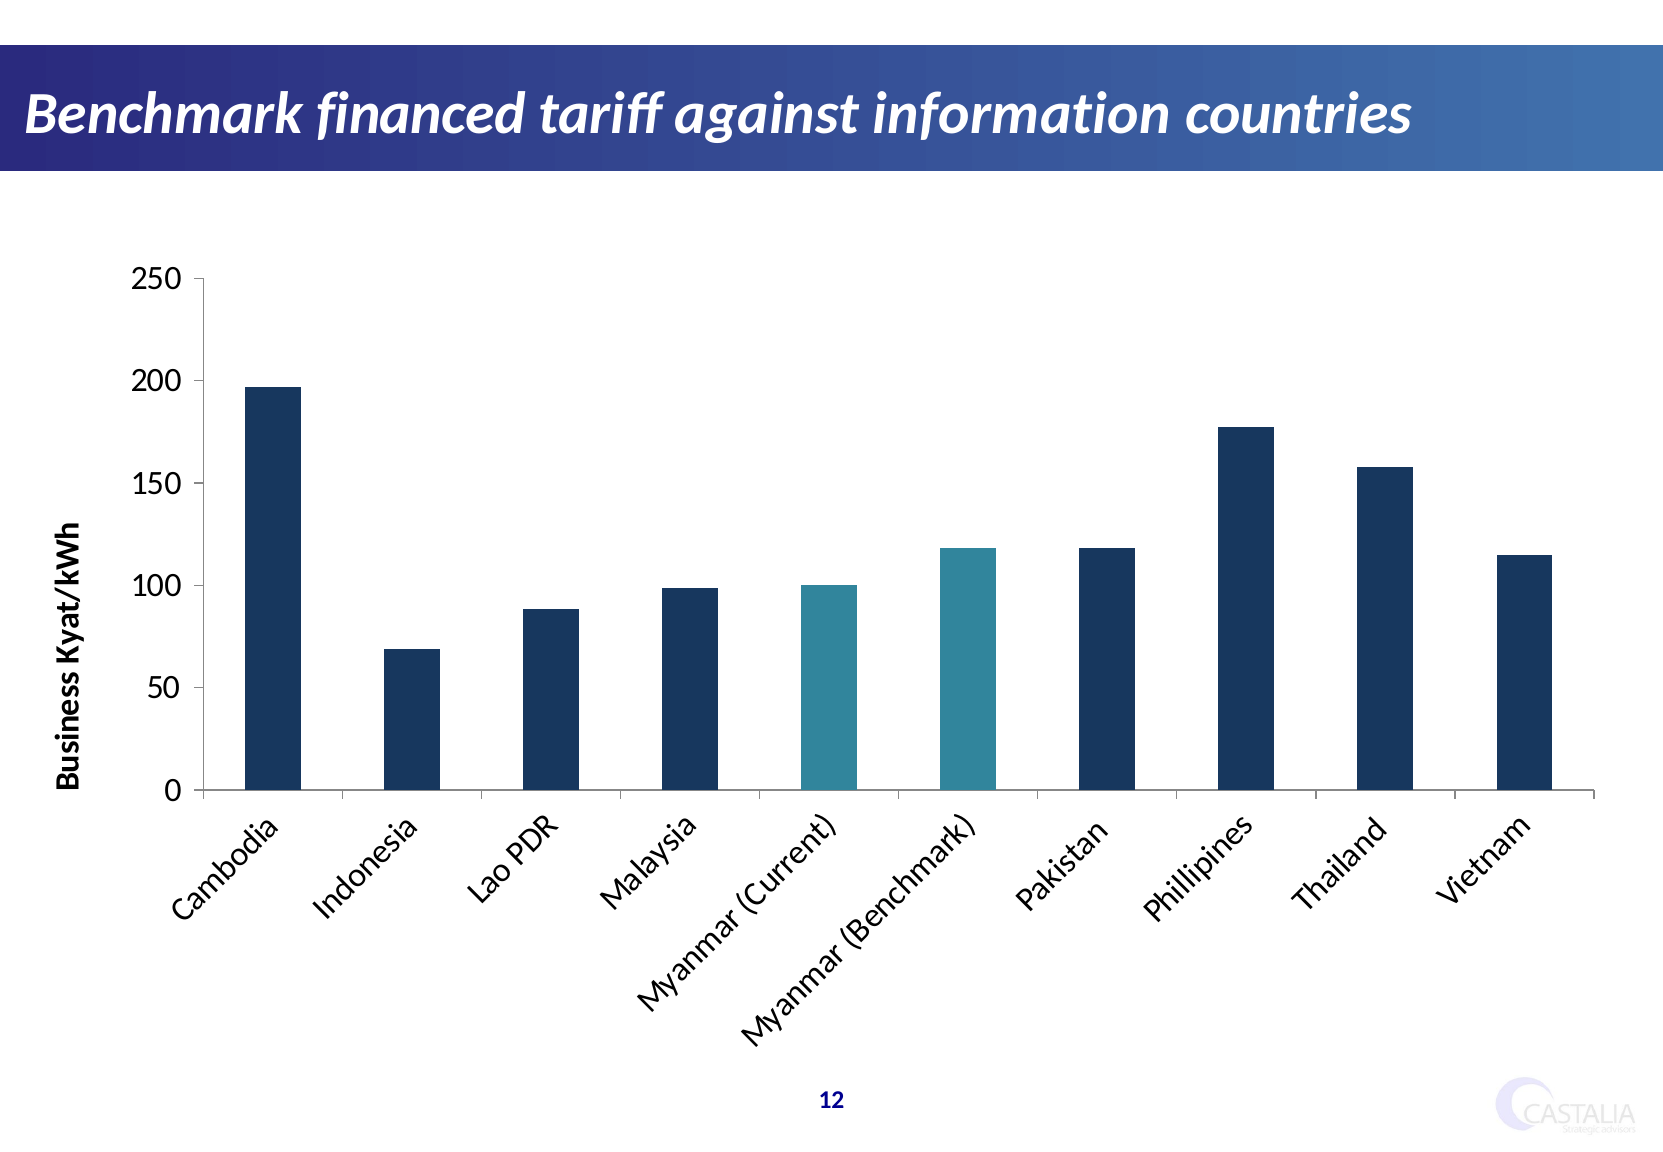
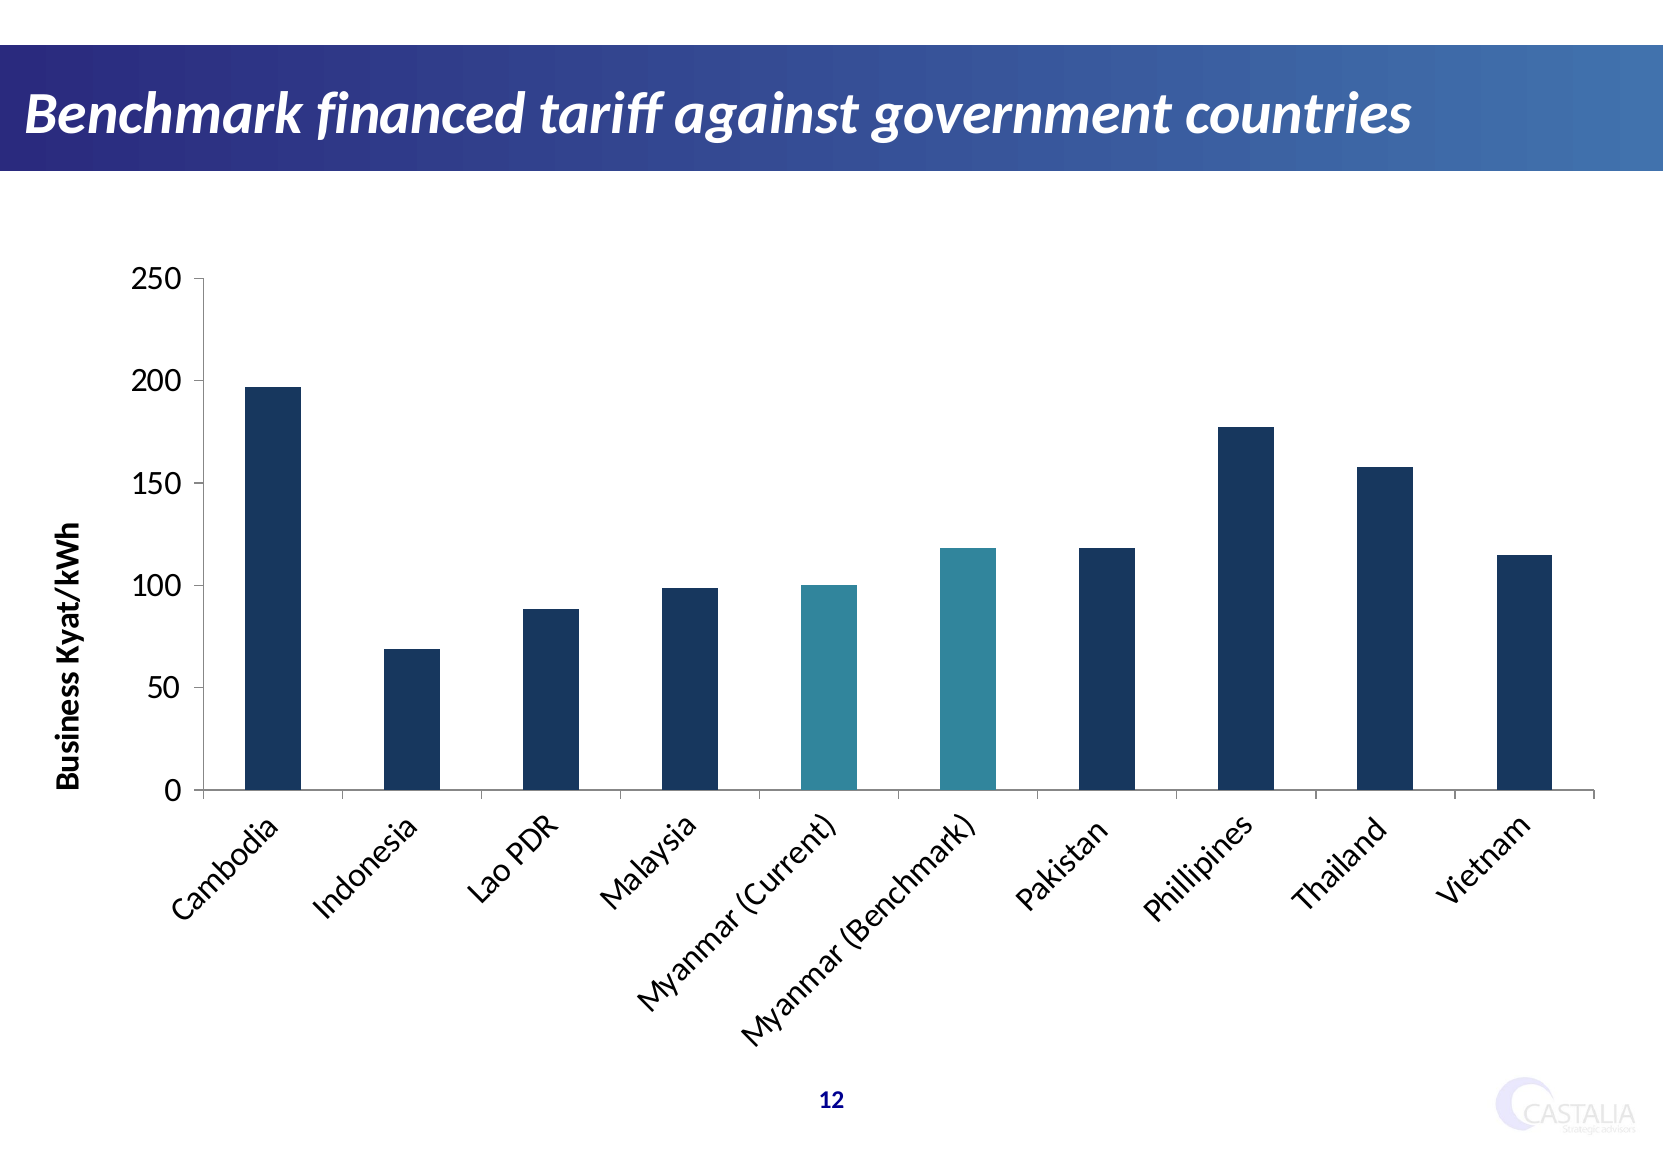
information: information -> government
